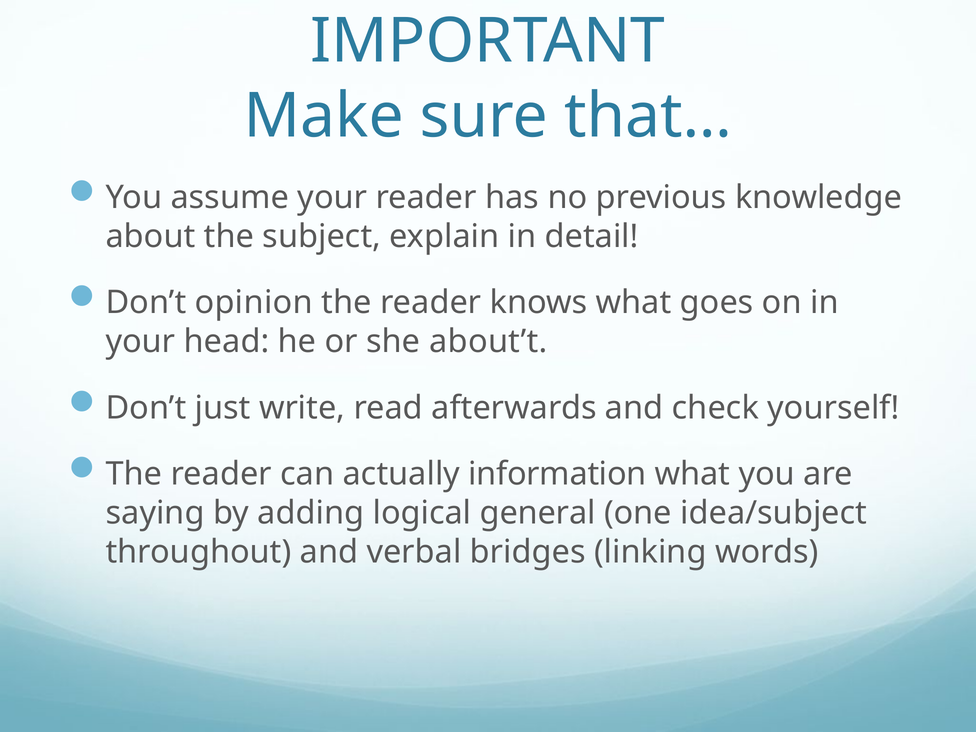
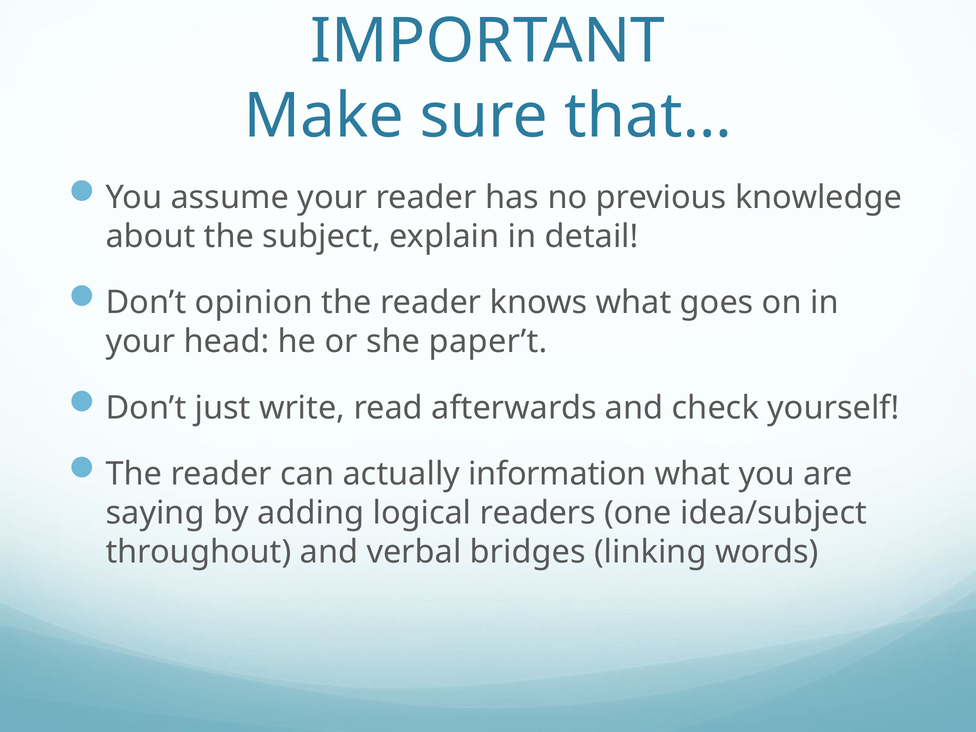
about’t: about’t -> paper’t
general: general -> readers
